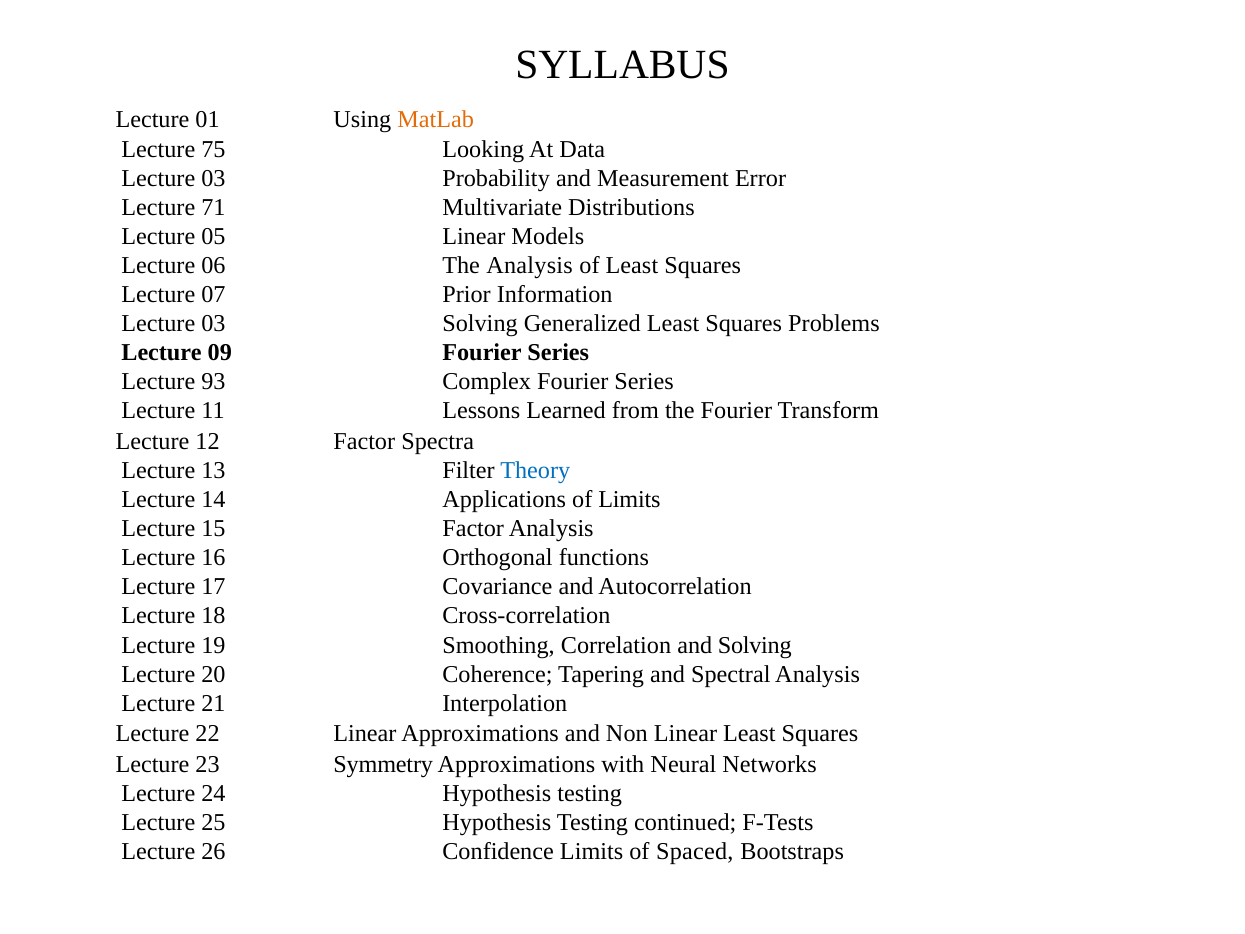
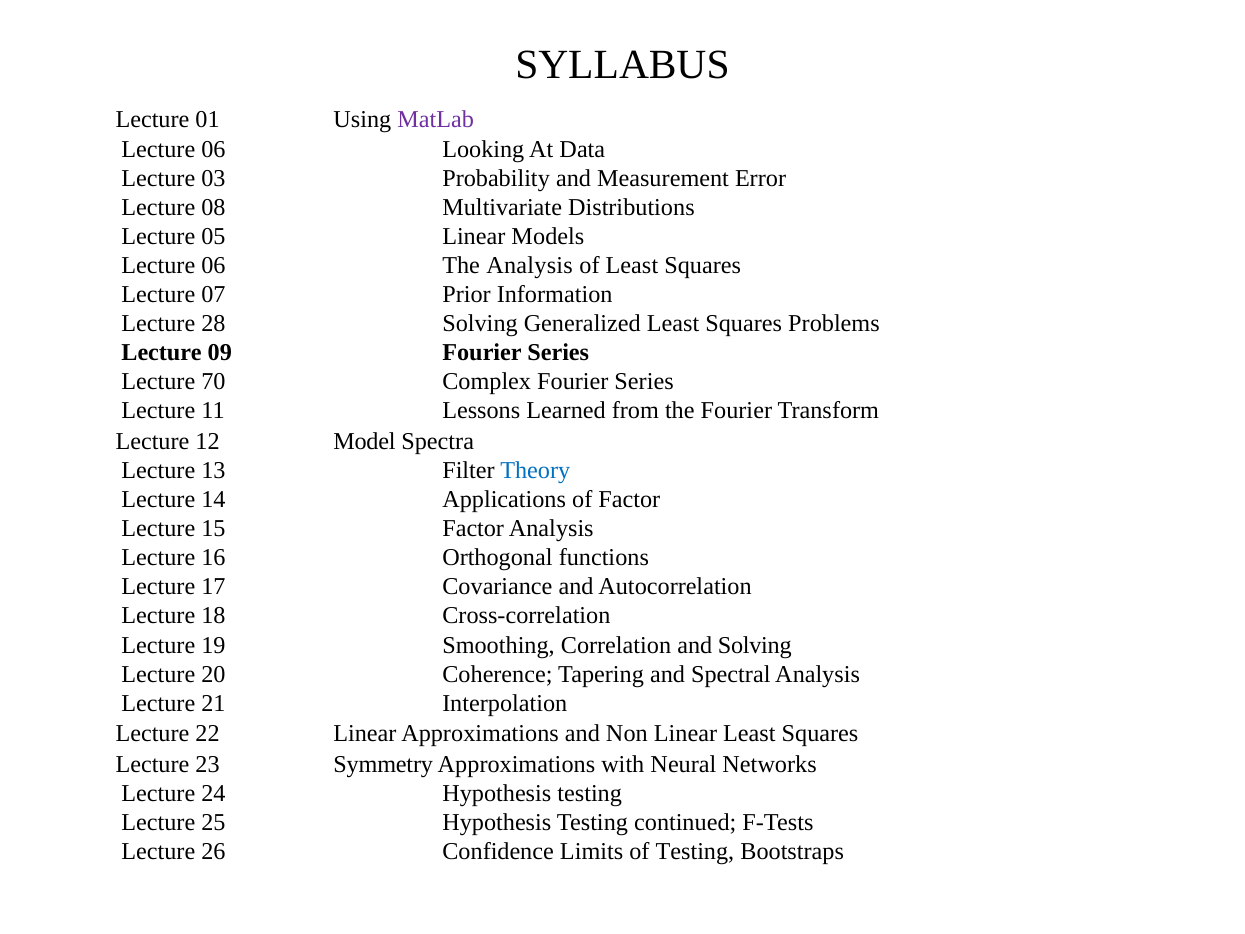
MatLab colour: orange -> purple
75 at (213, 149): 75 -> 06
71: 71 -> 08
03 at (213, 323): 03 -> 28
93: 93 -> 70
12 Factor: Factor -> Model
of Limits: Limits -> Factor
of Spaced: Spaced -> Testing
